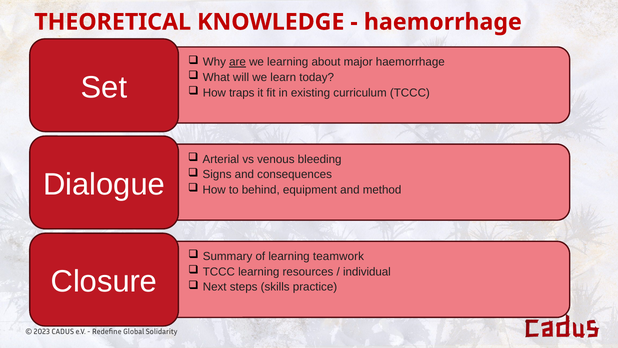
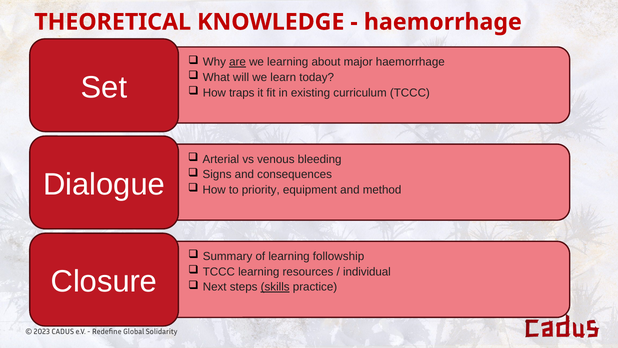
behind: behind -> priority
teamwork: teamwork -> followship
skills underline: none -> present
